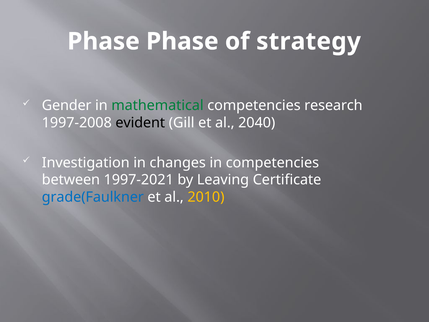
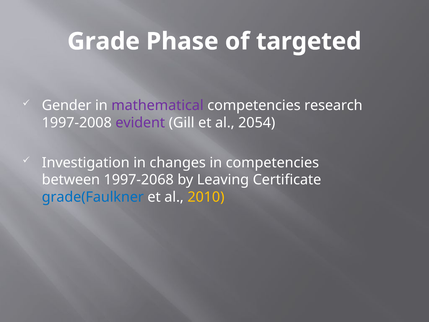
Phase at (103, 41): Phase -> Grade
strategy: strategy -> targeted
mathematical colour: green -> purple
evident colour: black -> purple
2040: 2040 -> 2054
1997-2021: 1997-2021 -> 1997-2068
